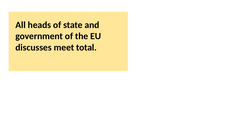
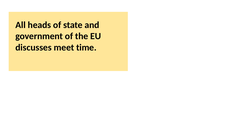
total: total -> time
